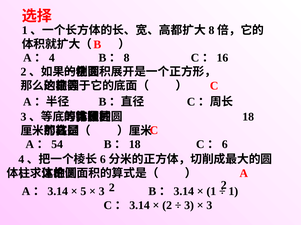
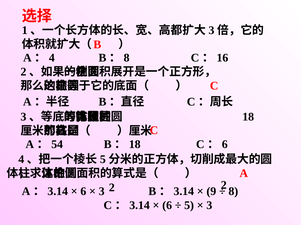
8 at (211, 30): 8 -> 3
6 at (103, 160): 6 -> 5
5 at (83, 192): 5 -> 6
1 at (211, 192): 1 -> 9
1 at (233, 192): 1 -> 8
2 at (167, 206): 2 -> 6
3 at (189, 206): 3 -> 5
